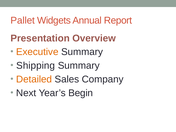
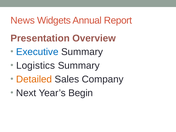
Pallet: Pallet -> News
Executive colour: orange -> blue
Shipping: Shipping -> Logistics
